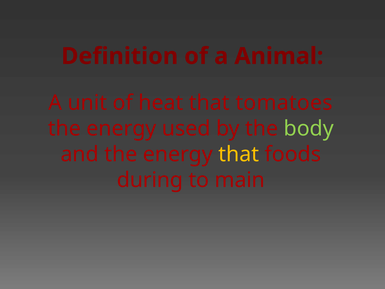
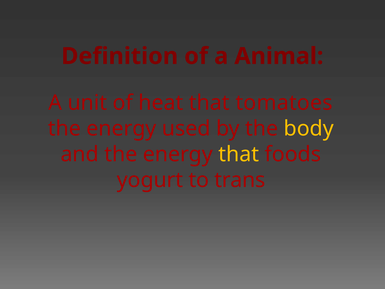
body colour: light green -> yellow
during: during -> yogurt
main: main -> trans
